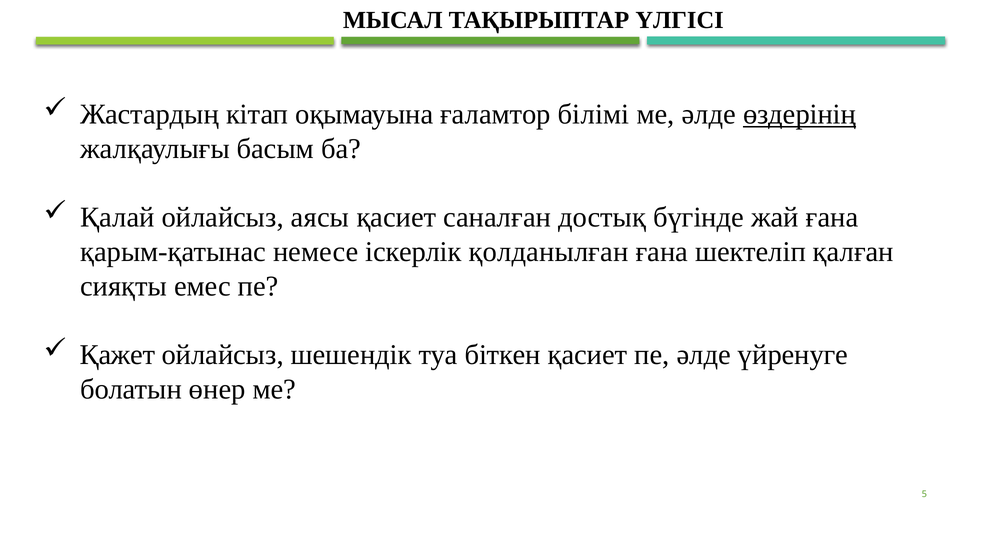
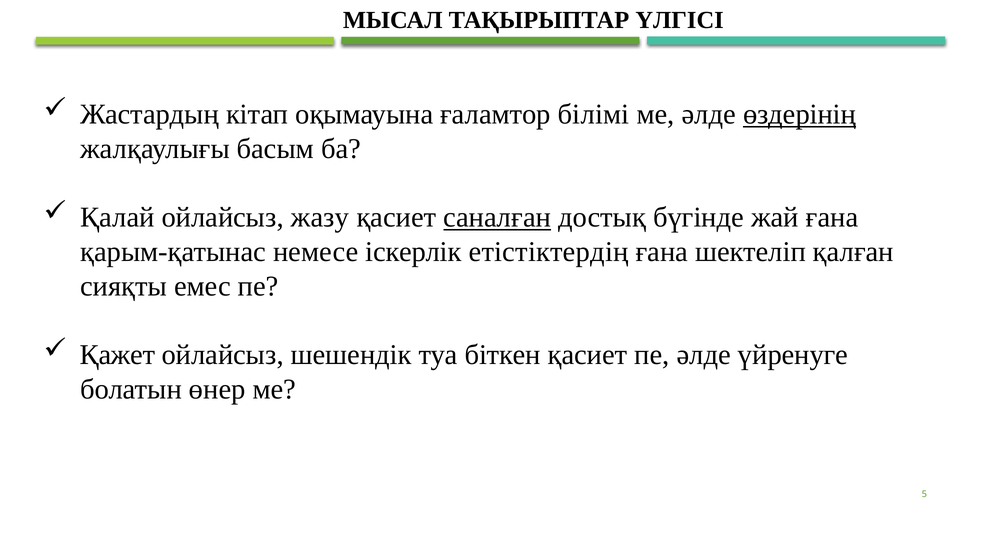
аясы: аясы -> жазу
саналған underline: none -> present
қолданылған: қолданылған -> етістіктердің
